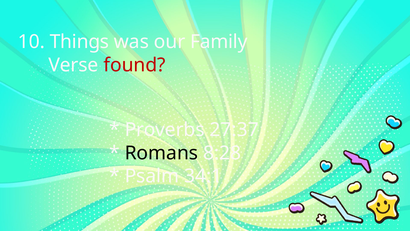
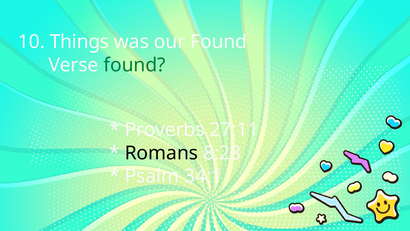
our Family: Family -> Found
found at (135, 65) colour: red -> green
27:37: 27:37 -> 27:11
